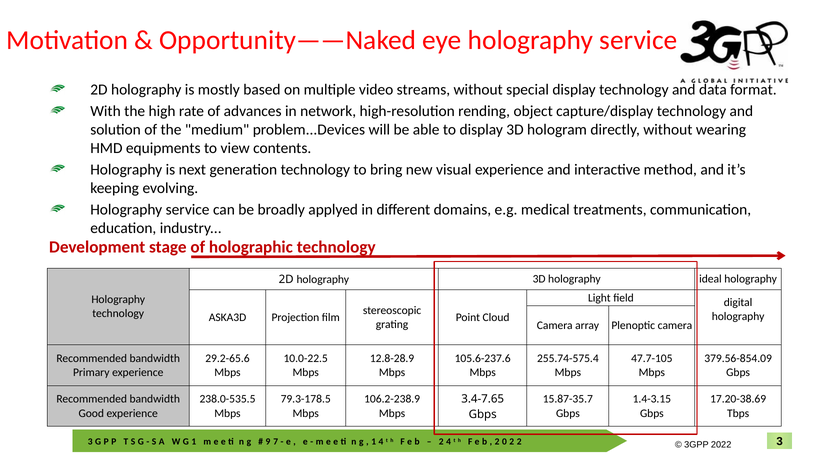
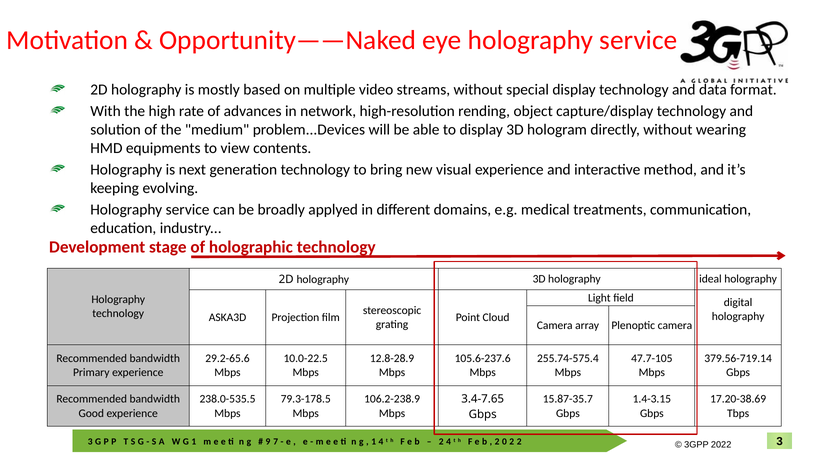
379.56-854.09: 379.56-854.09 -> 379.56-719.14
